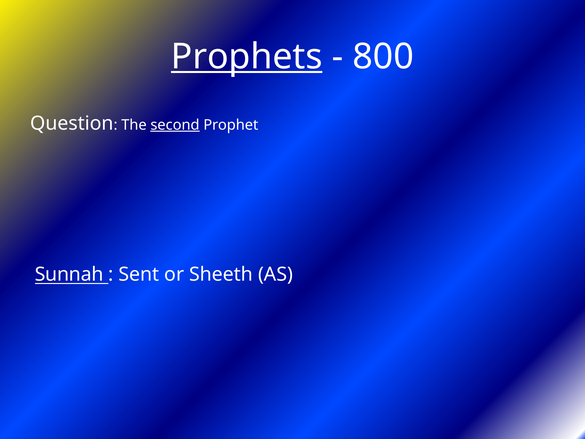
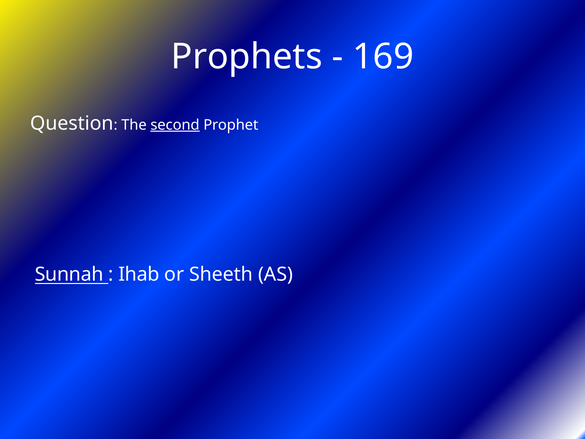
Prophets underline: present -> none
800: 800 -> 169
Sent: Sent -> Ihab
